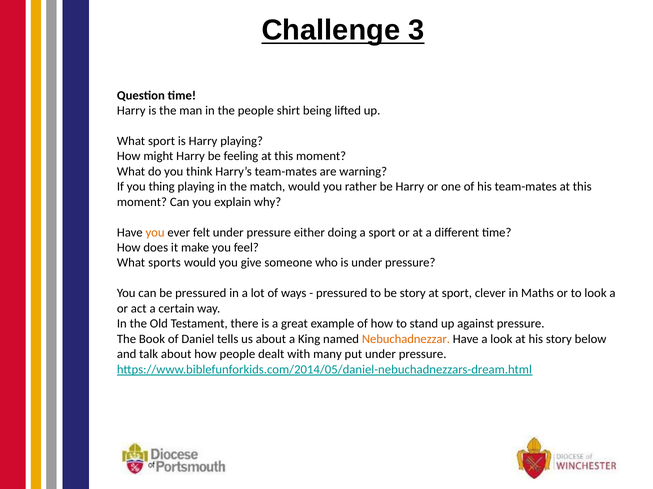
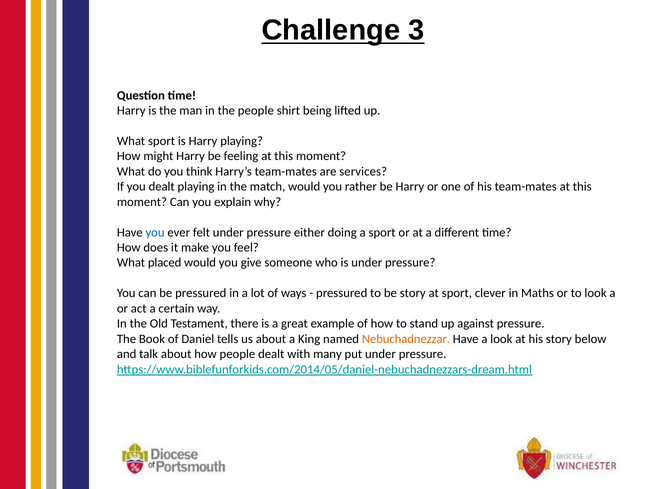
warning: warning -> services
you thing: thing -> dealt
you at (155, 233) colour: orange -> blue
sports: sports -> placed
